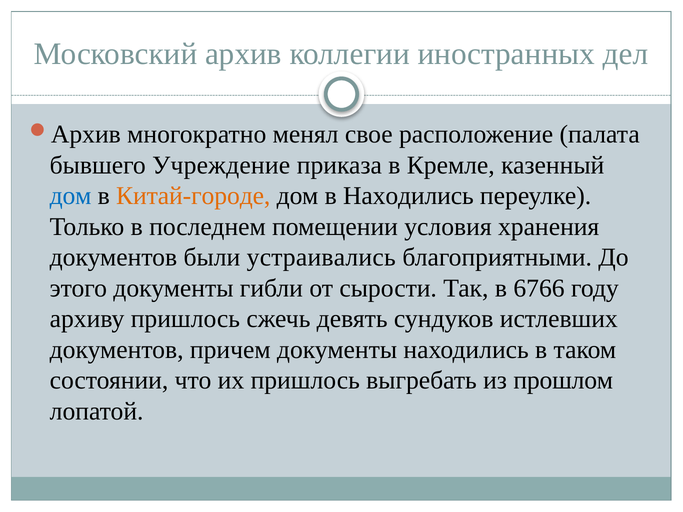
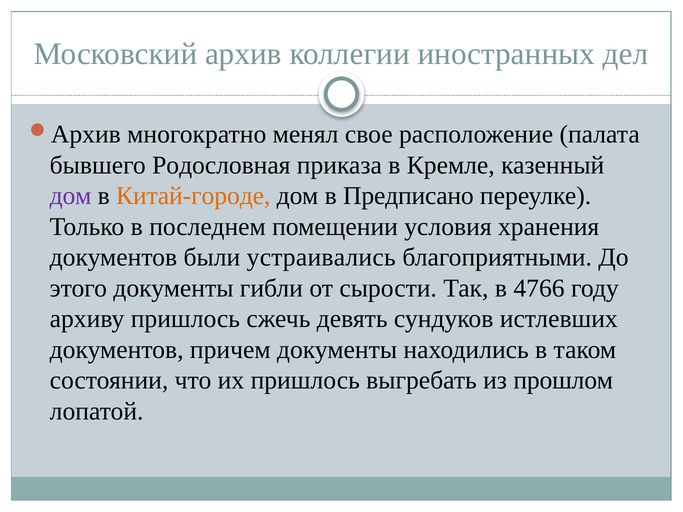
Учреждение: Учреждение -> Родословная
дом at (71, 196) colour: blue -> purple
в Находились: Находились -> Предписано
6766: 6766 -> 4766
